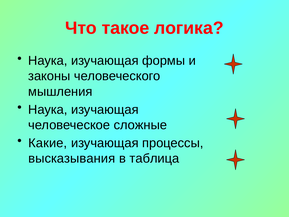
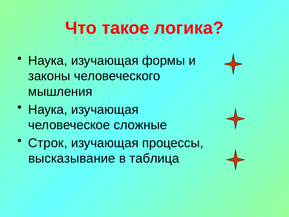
Какие: Какие -> Строк
высказывания: высказывания -> высказывание
